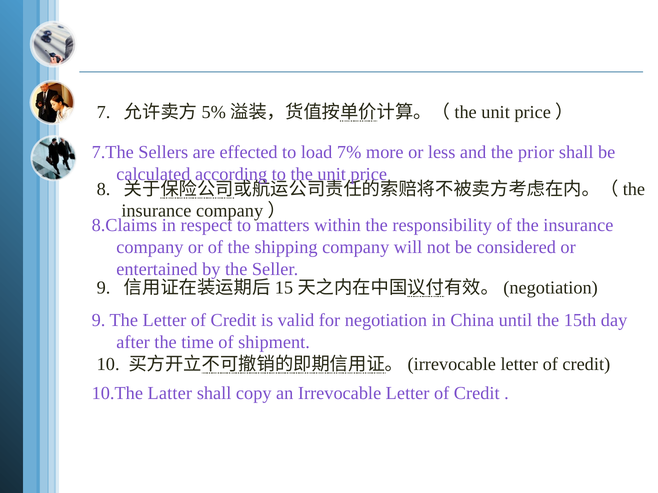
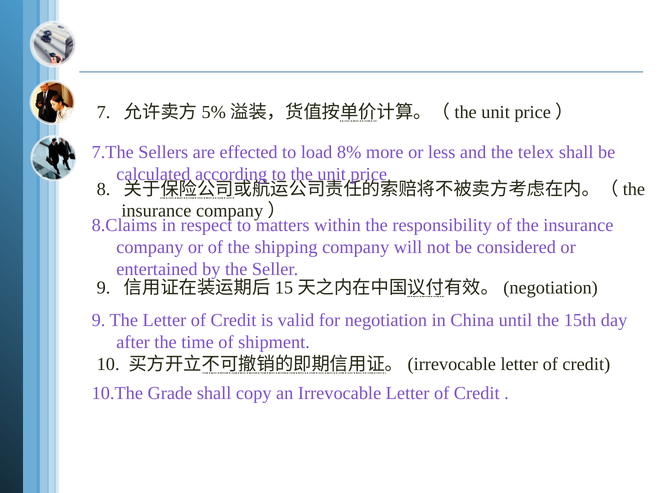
7%: 7% -> 8%
prior: prior -> telex
Latter: Latter -> Grade
